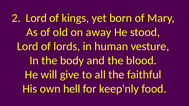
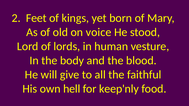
Lord at (36, 18): Lord -> Feet
away: away -> voice
